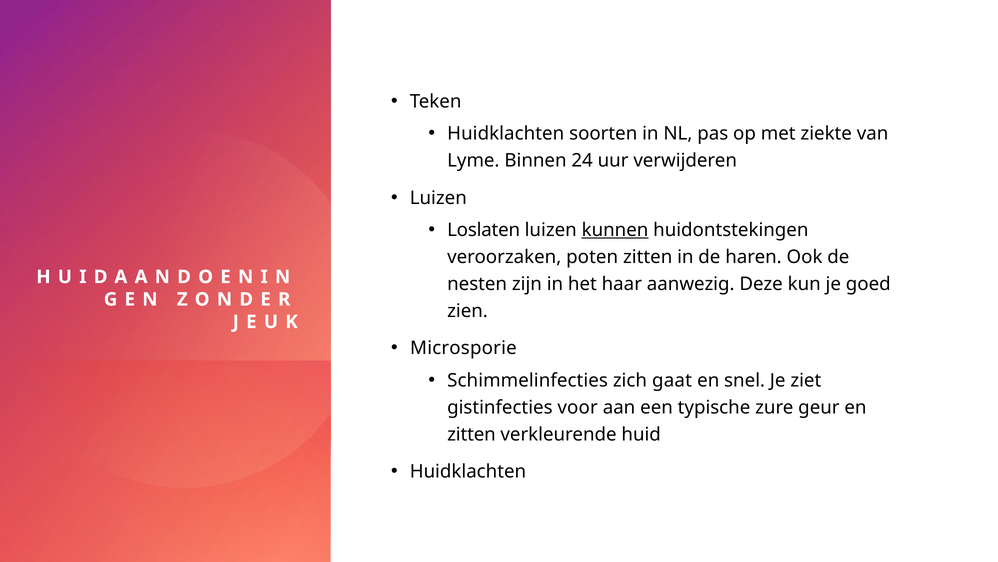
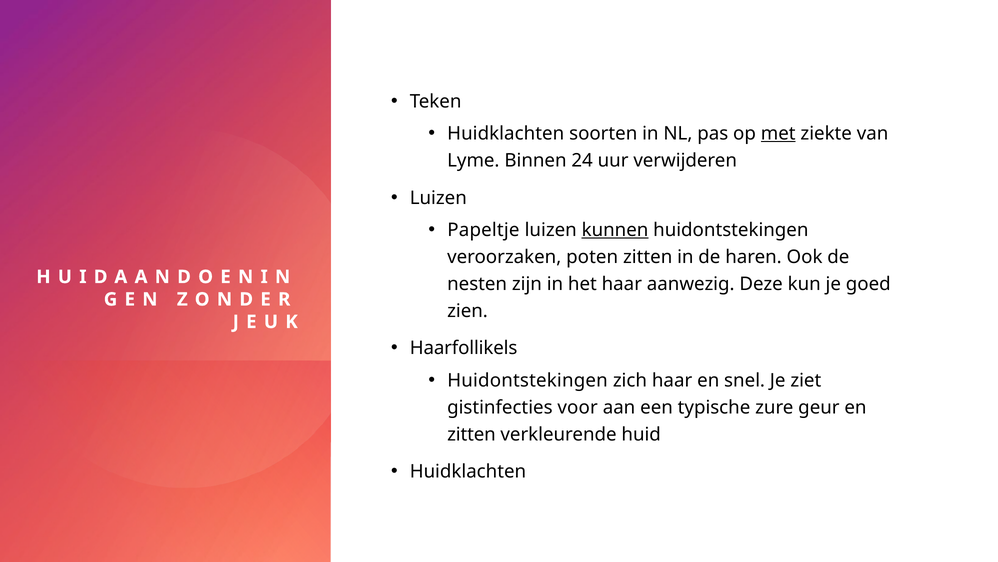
met underline: none -> present
Loslaten: Loslaten -> Papeltje
Microsporie: Microsporie -> Haarfollikels
Schimmelinfecties at (528, 380): Schimmelinfecties -> Huidontstekingen
zich gaat: gaat -> haar
